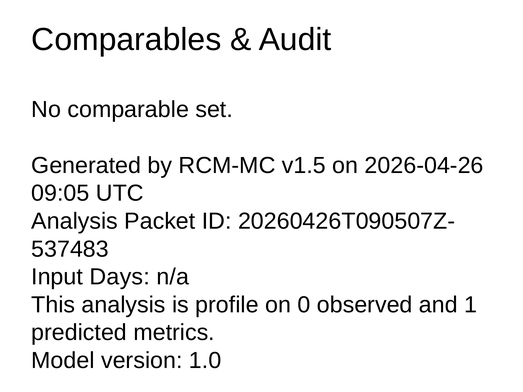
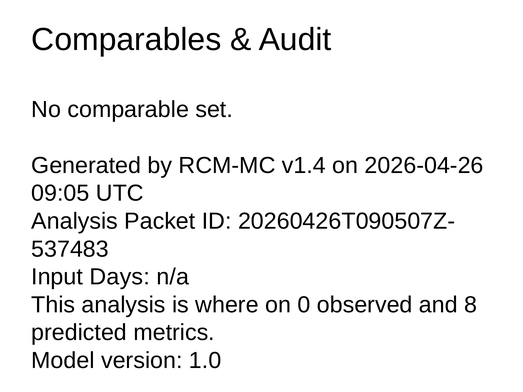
v1.5: v1.5 -> v1.4
profile: profile -> where
1: 1 -> 8
